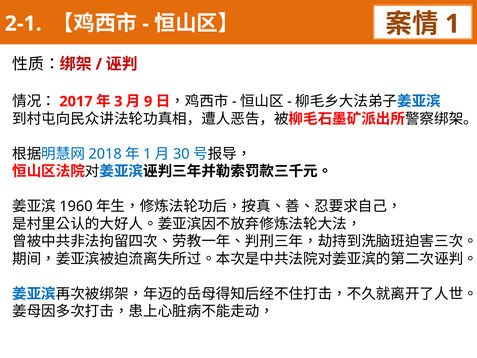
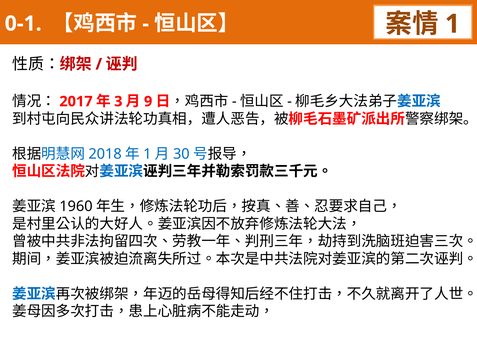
2-1: 2-1 -> 0-1
